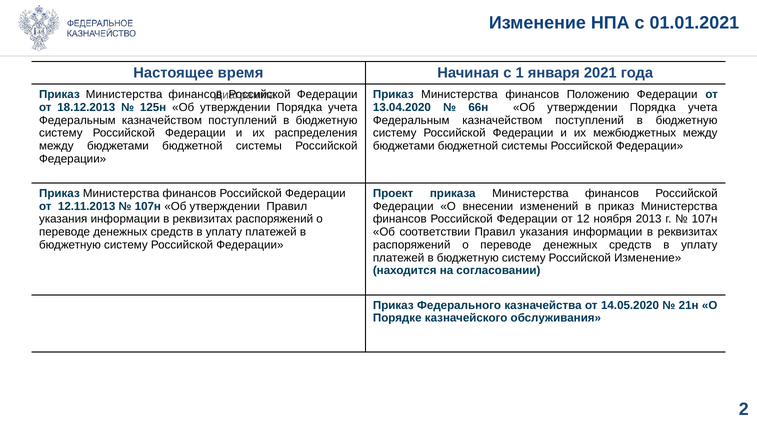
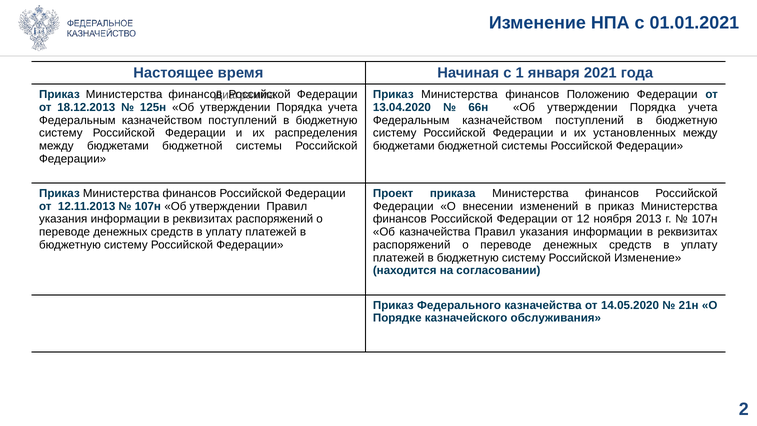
межбюджетных: межбюджетных -> установленных
Об соответствии: соответствии -> казначейства
